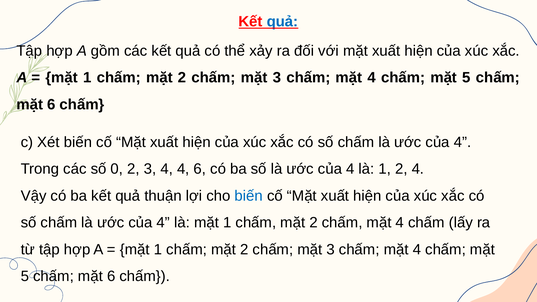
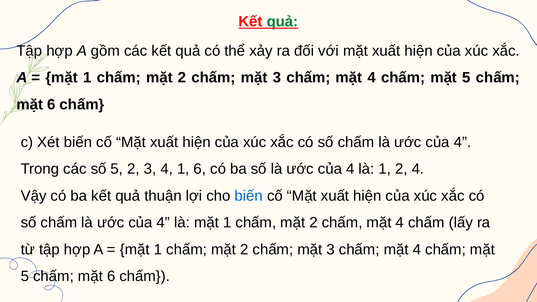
quả at (283, 22) colour: blue -> green
số 0: 0 -> 5
4 4: 4 -> 1
